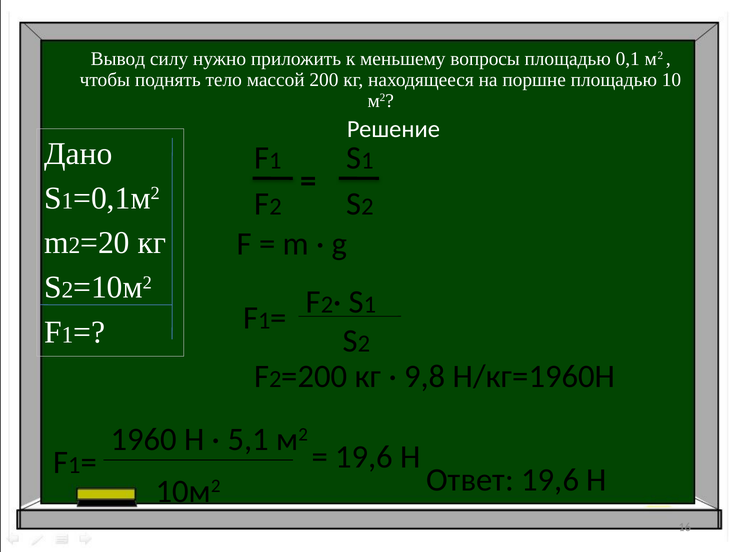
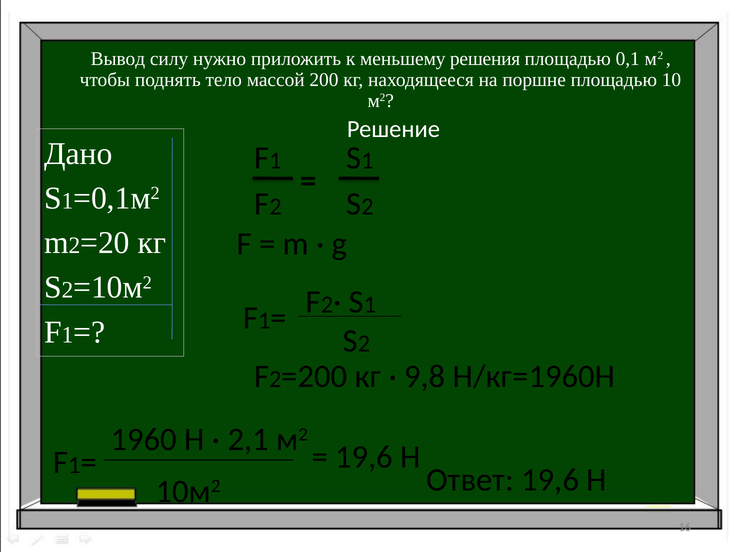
вопросы: вопросы -> решения
5,1: 5,1 -> 2,1
